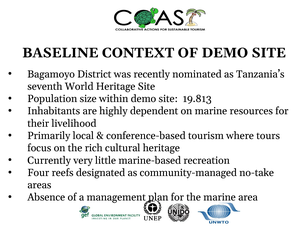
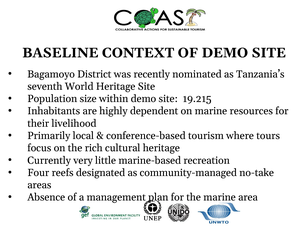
19.813: 19.813 -> 19.215
